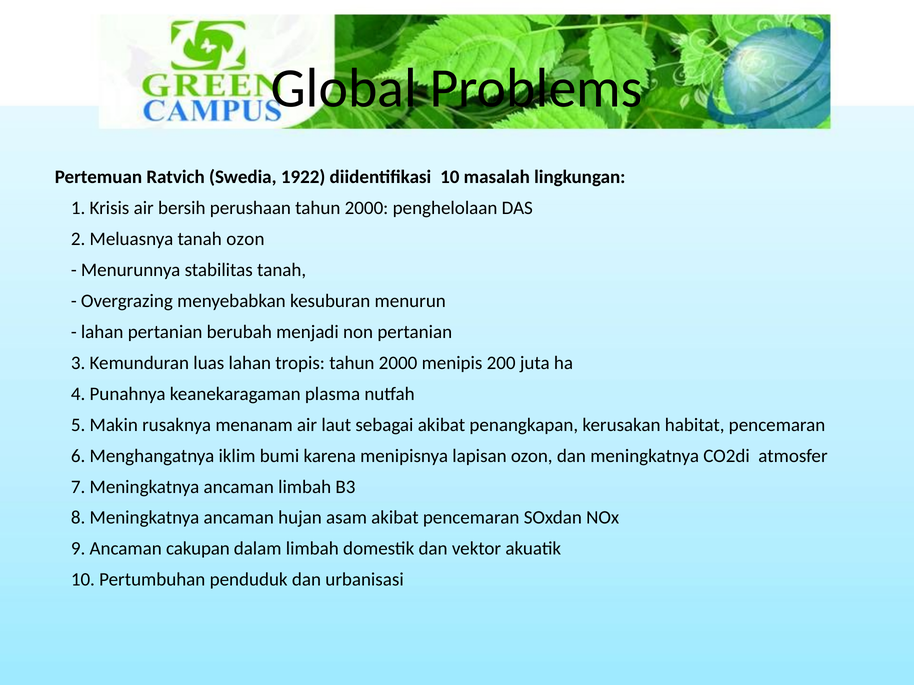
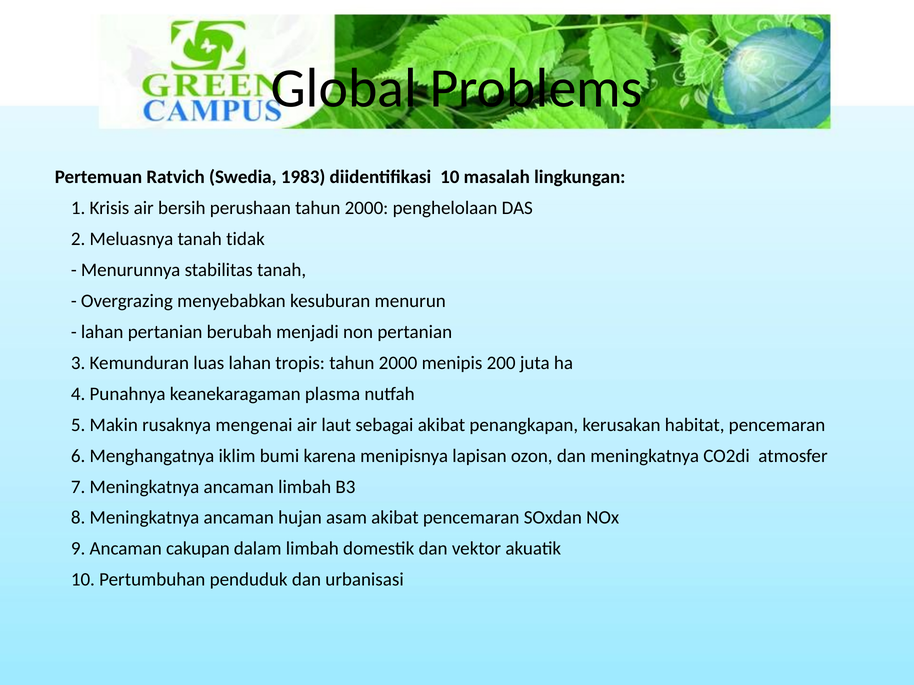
1922: 1922 -> 1983
tanah ozon: ozon -> tidak
menanam: menanam -> mengenai
